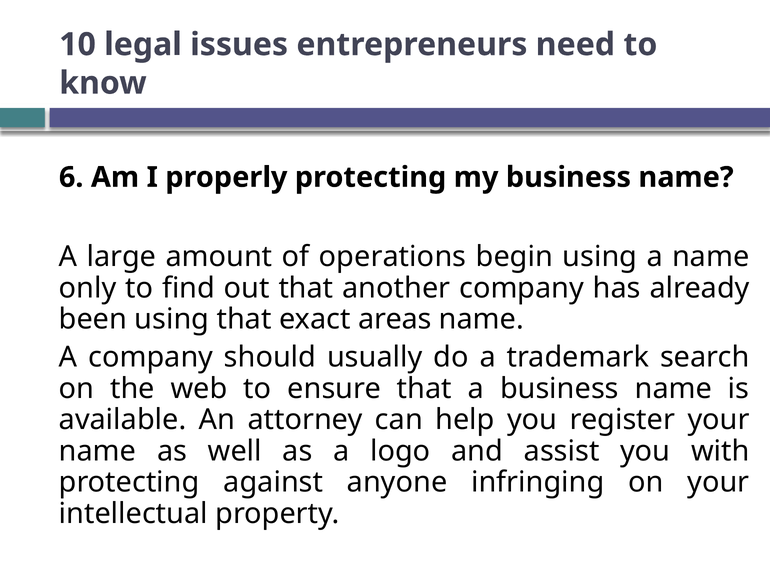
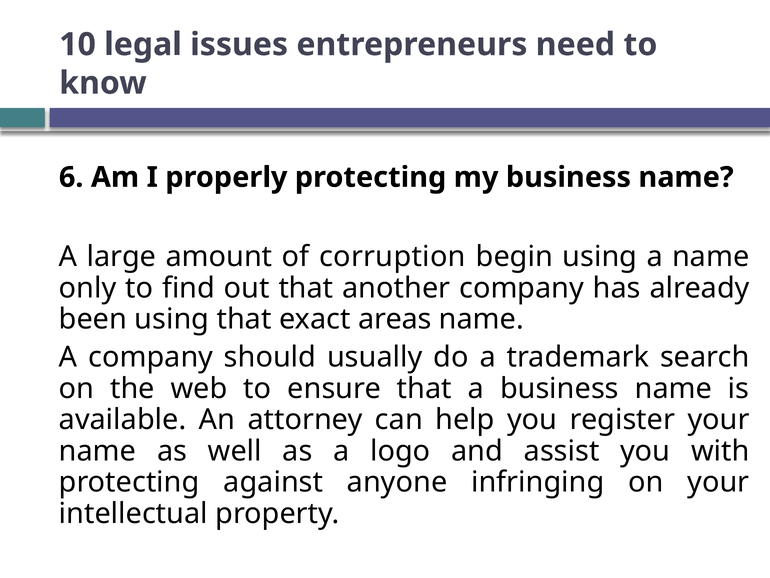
operations: operations -> corruption
